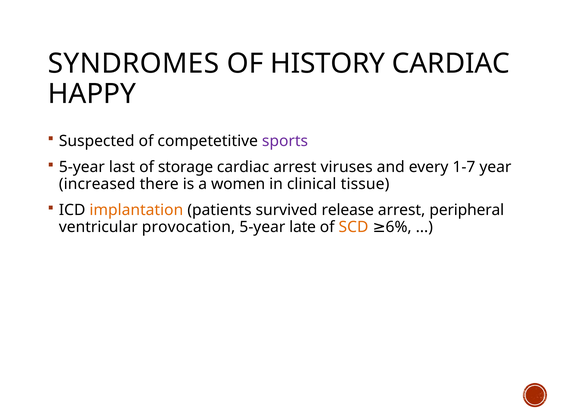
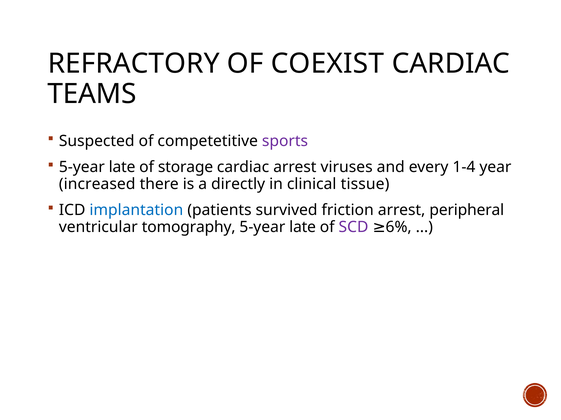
SYNDROMES: SYNDROMES -> REFRACTORY
HISTORY: HISTORY -> COEXIST
HAPPY: HAPPY -> TEAMS
last at (122, 167): last -> late
1-7: 1-7 -> 1-4
women: women -> directly
implantation colour: orange -> blue
release: release -> friction
provocation: provocation -> tomography
SCD colour: orange -> purple
